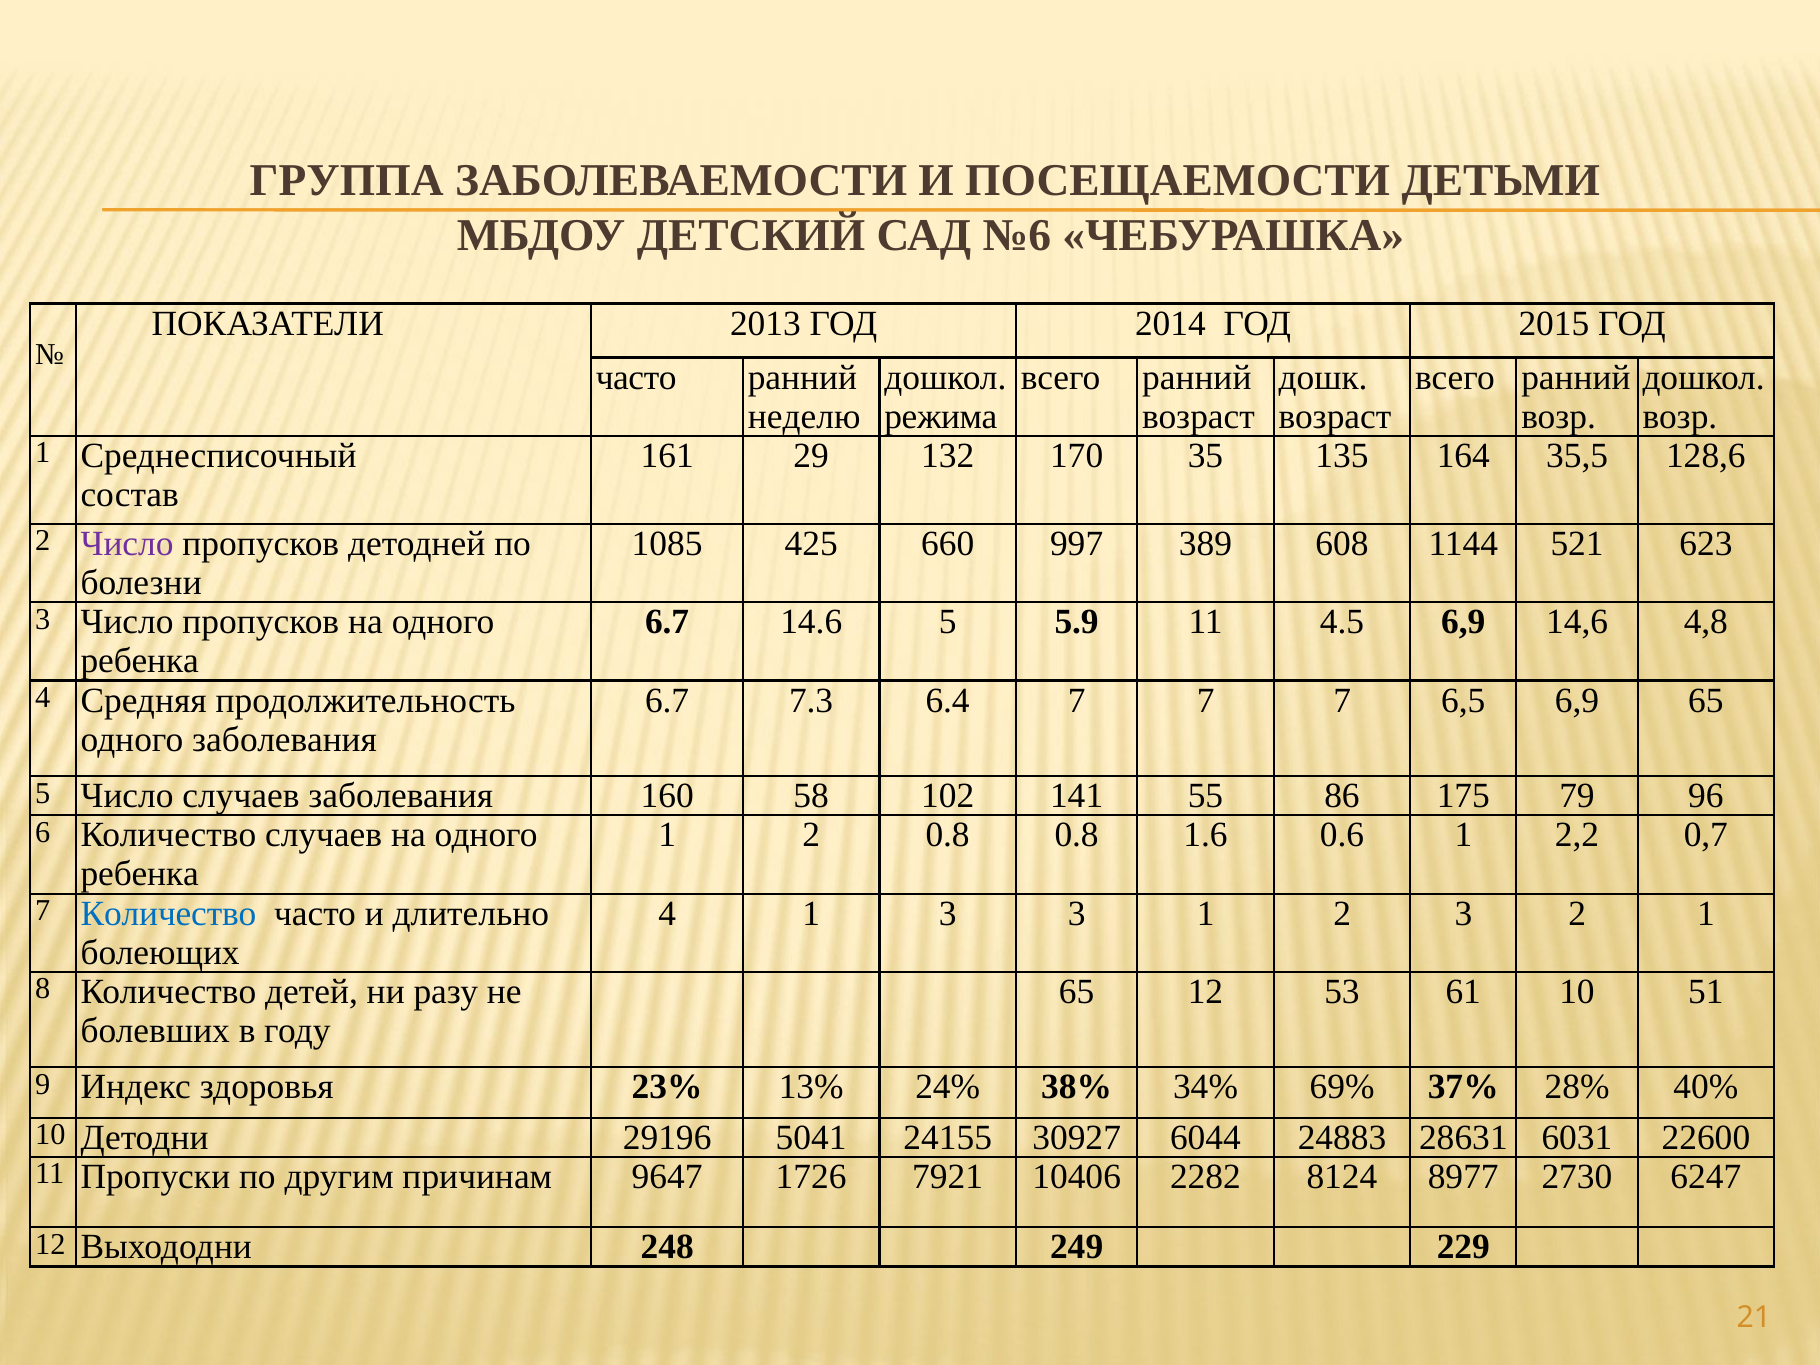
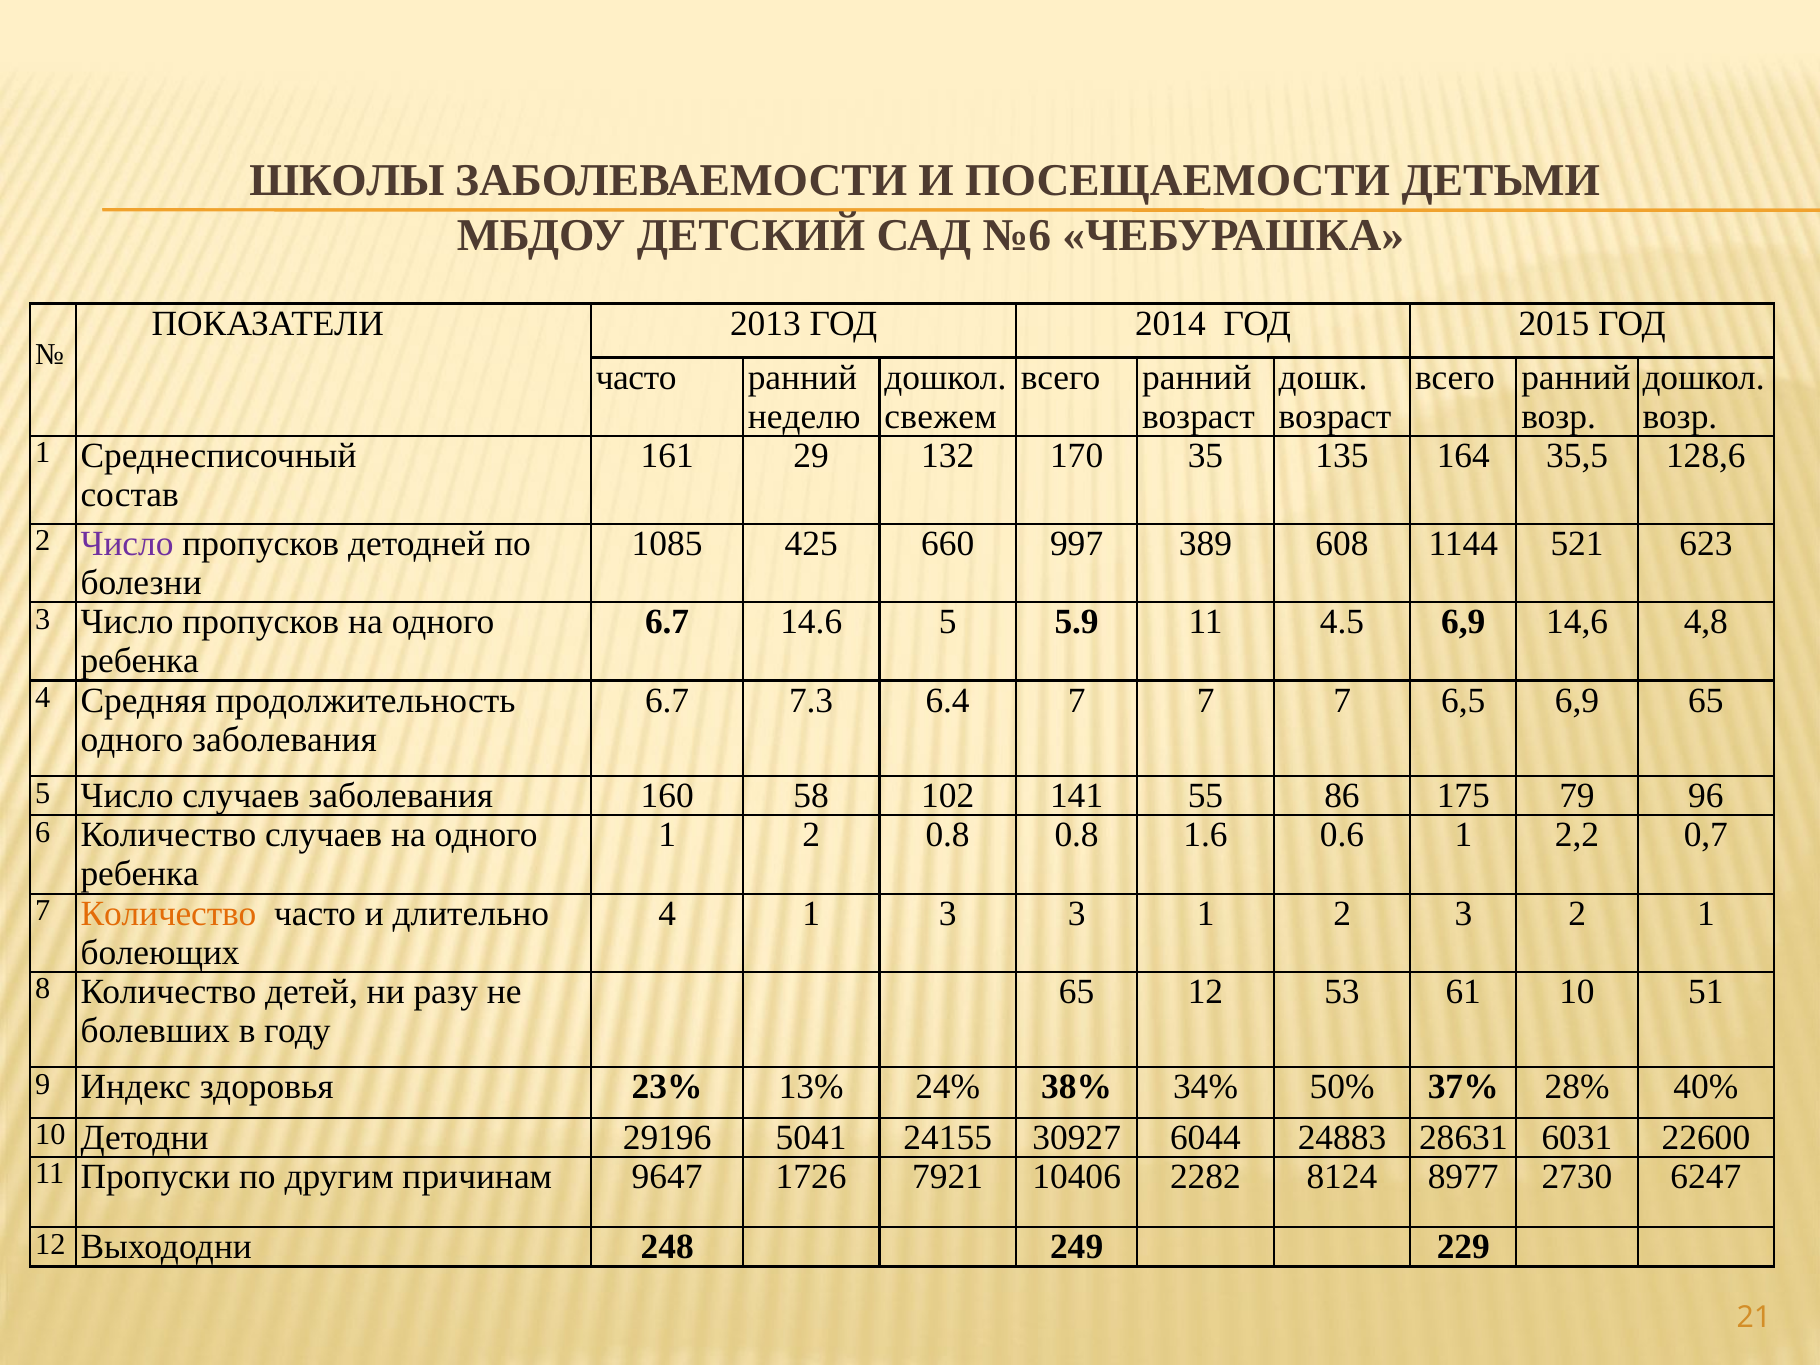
ГРУППА: ГРУППА -> ШКОЛЫ
режима: режима -> свежем
Количество at (169, 913) colour: blue -> orange
69%: 69% -> 50%
